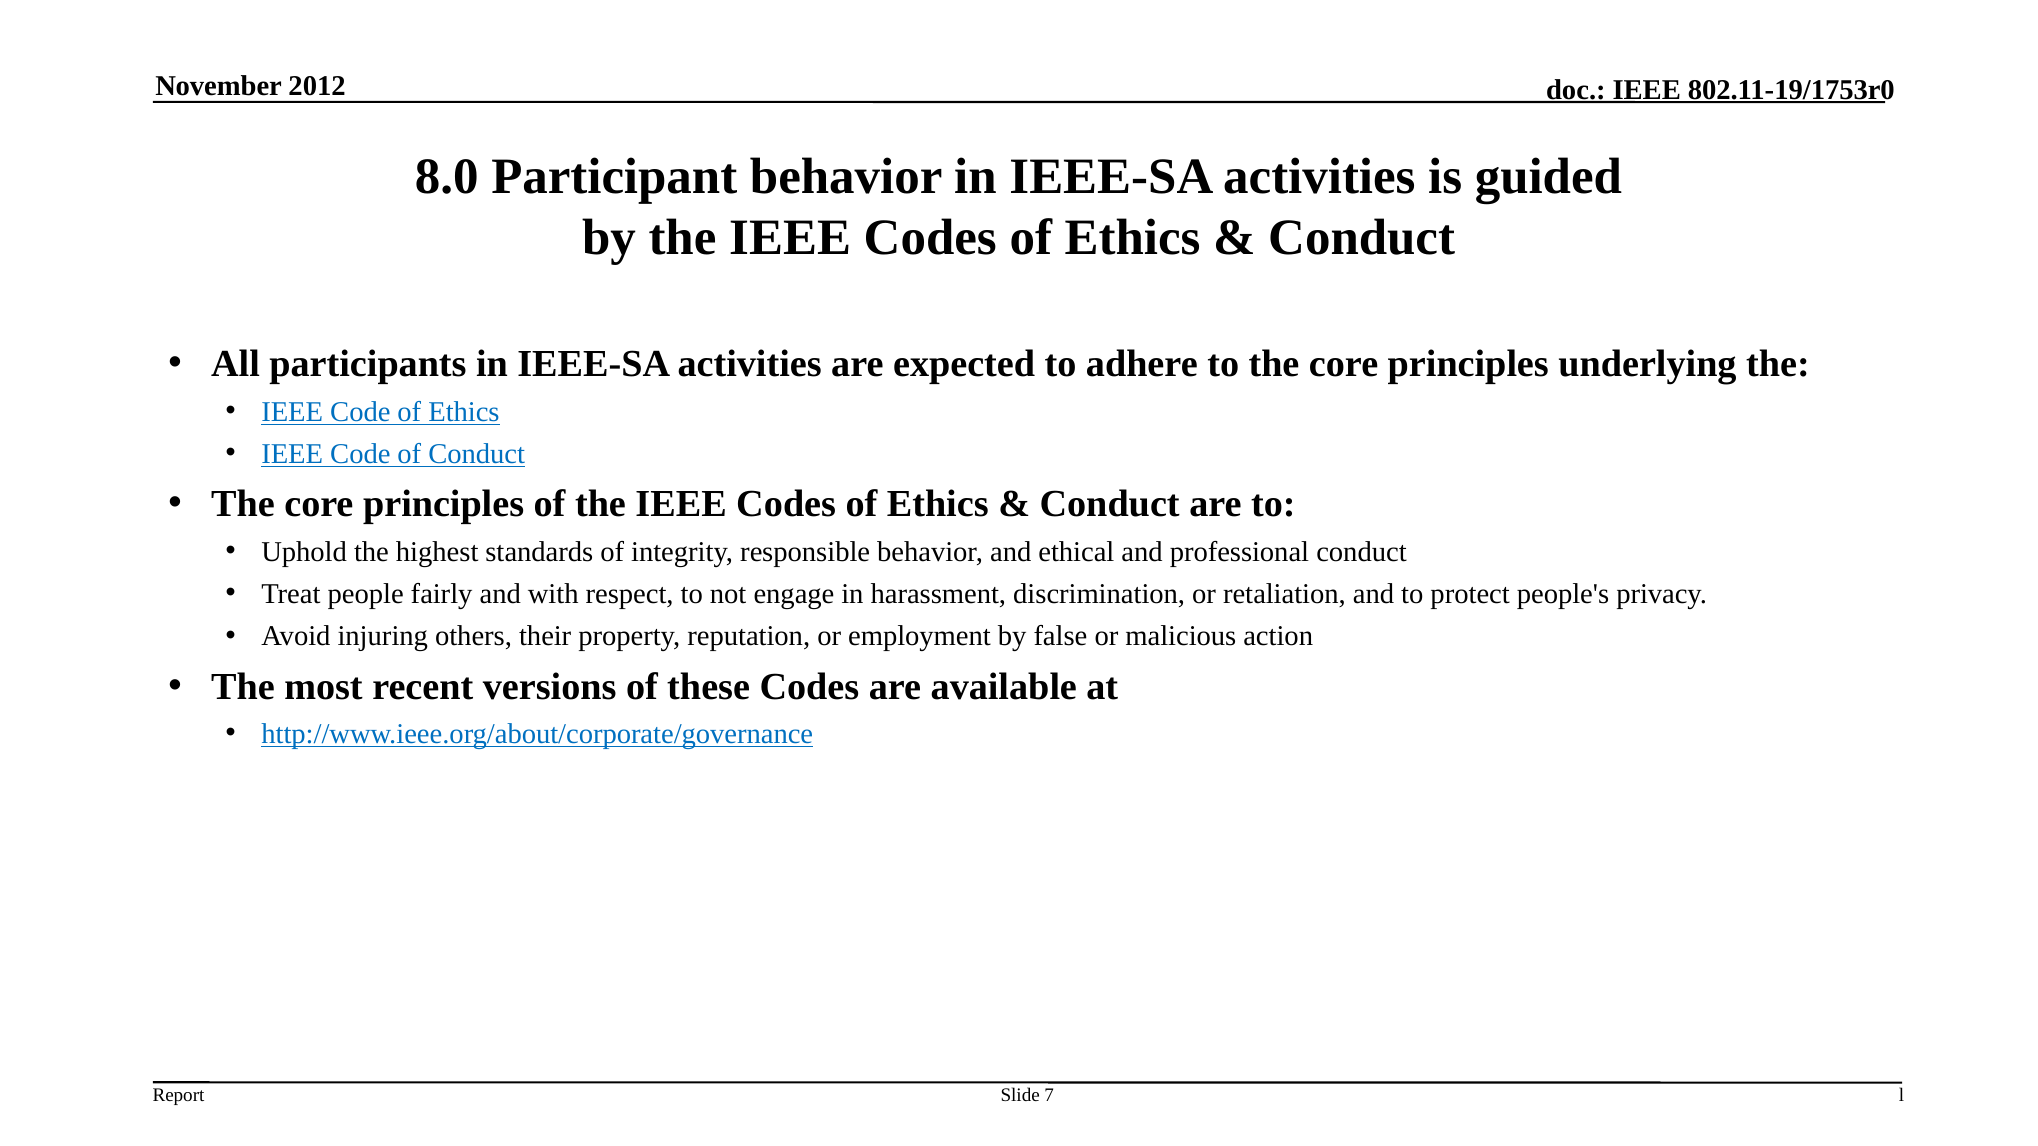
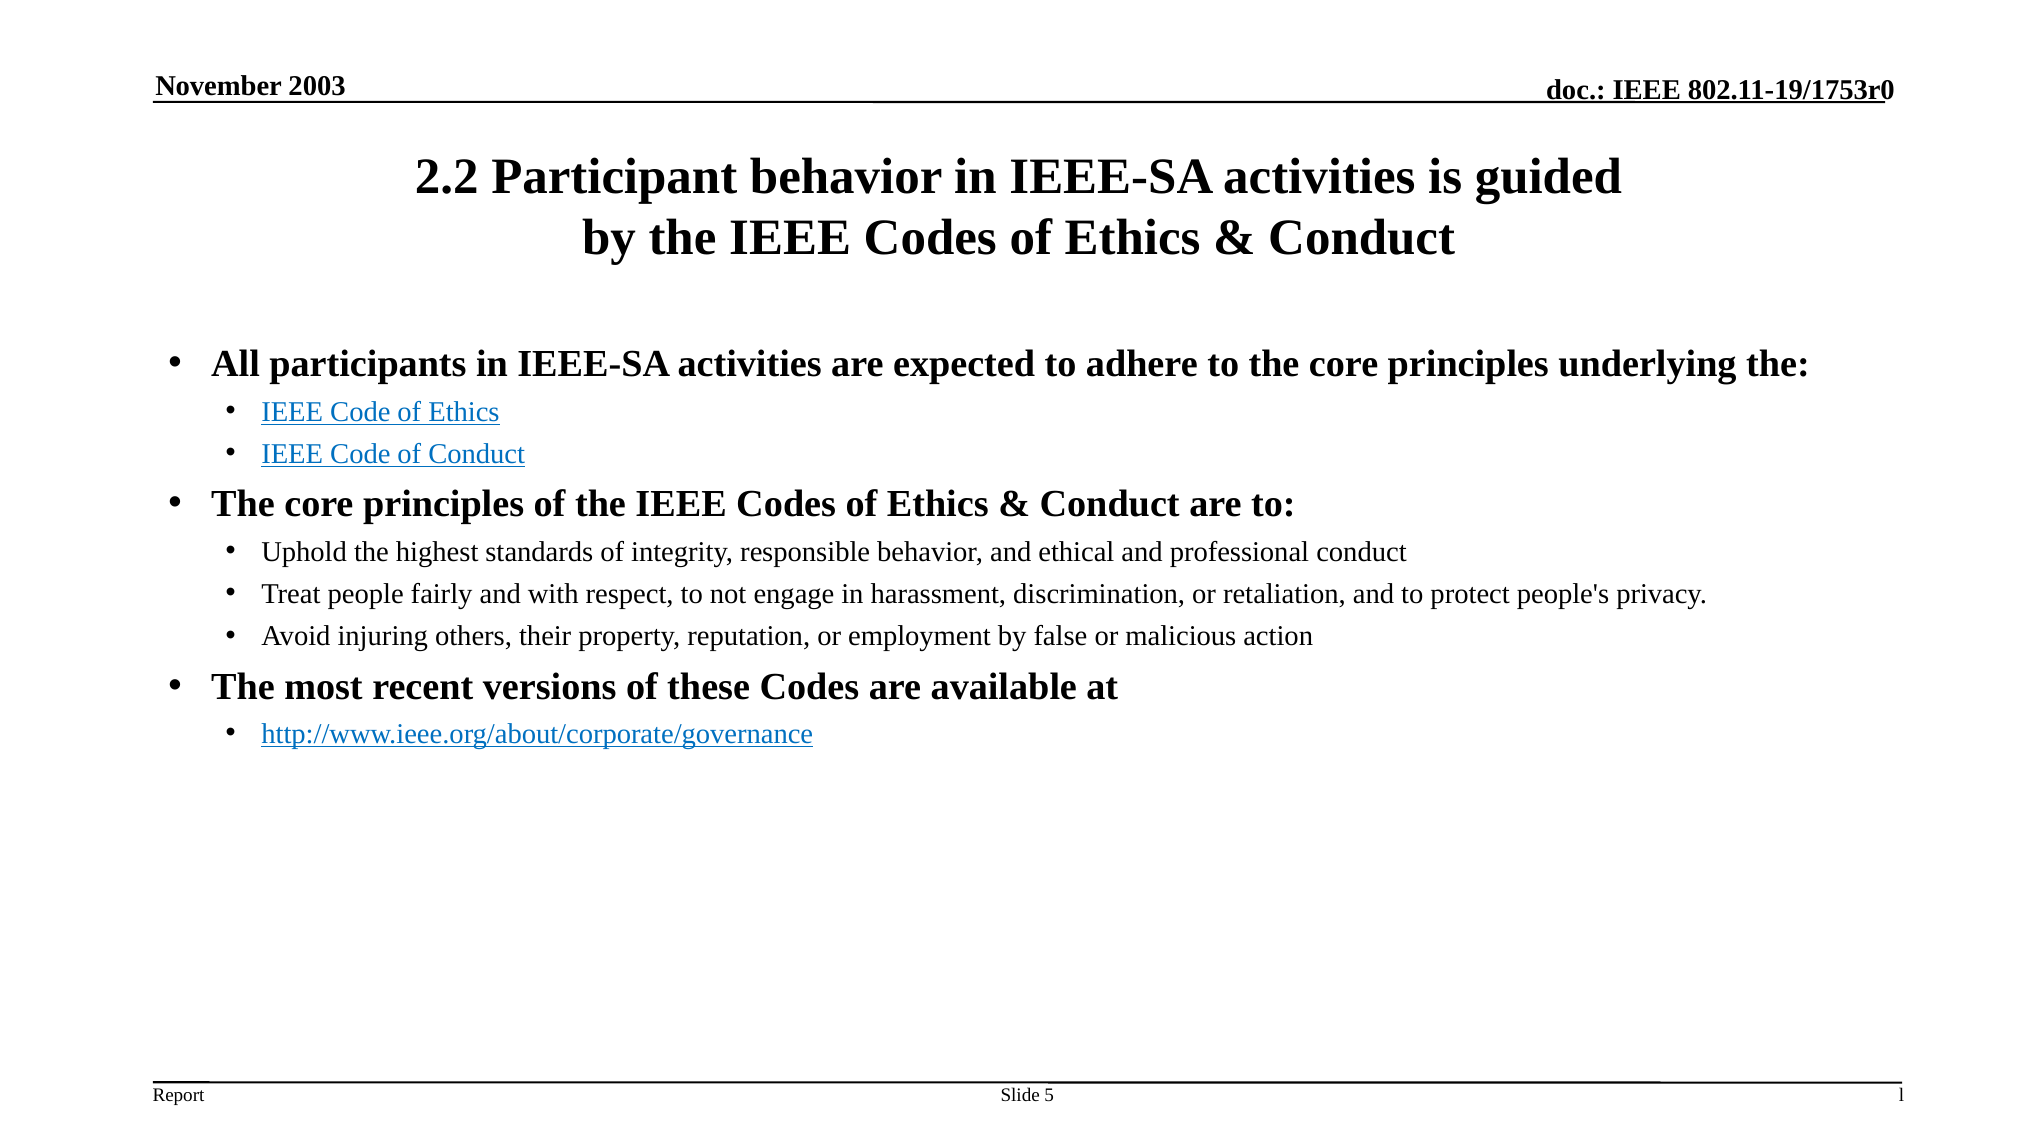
2012: 2012 -> 2003
8.0: 8.0 -> 2.2
7: 7 -> 5
